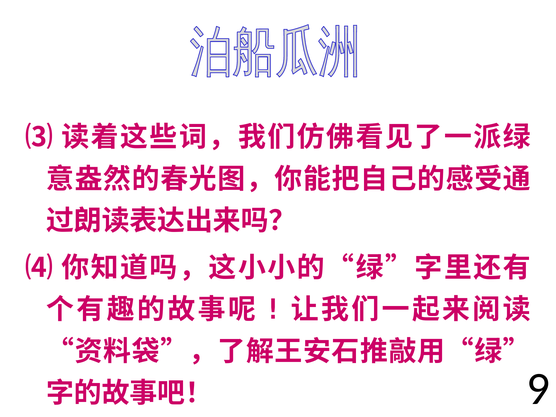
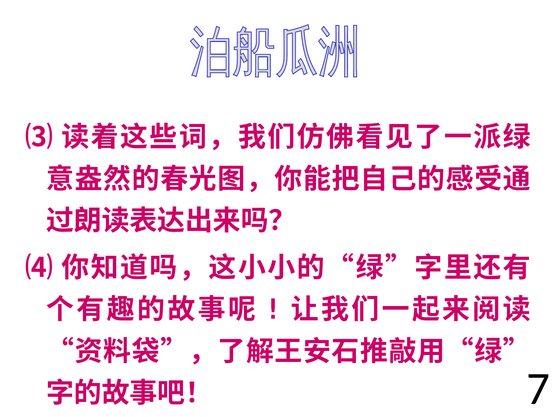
9: 9 -> 7
